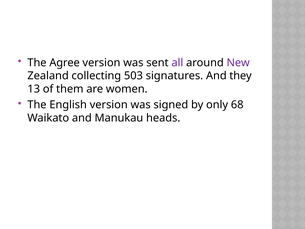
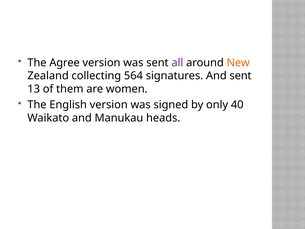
New colour: purple -> orange
503: 503 -> 564
And they: they -> sent
68: 68 -> 40
